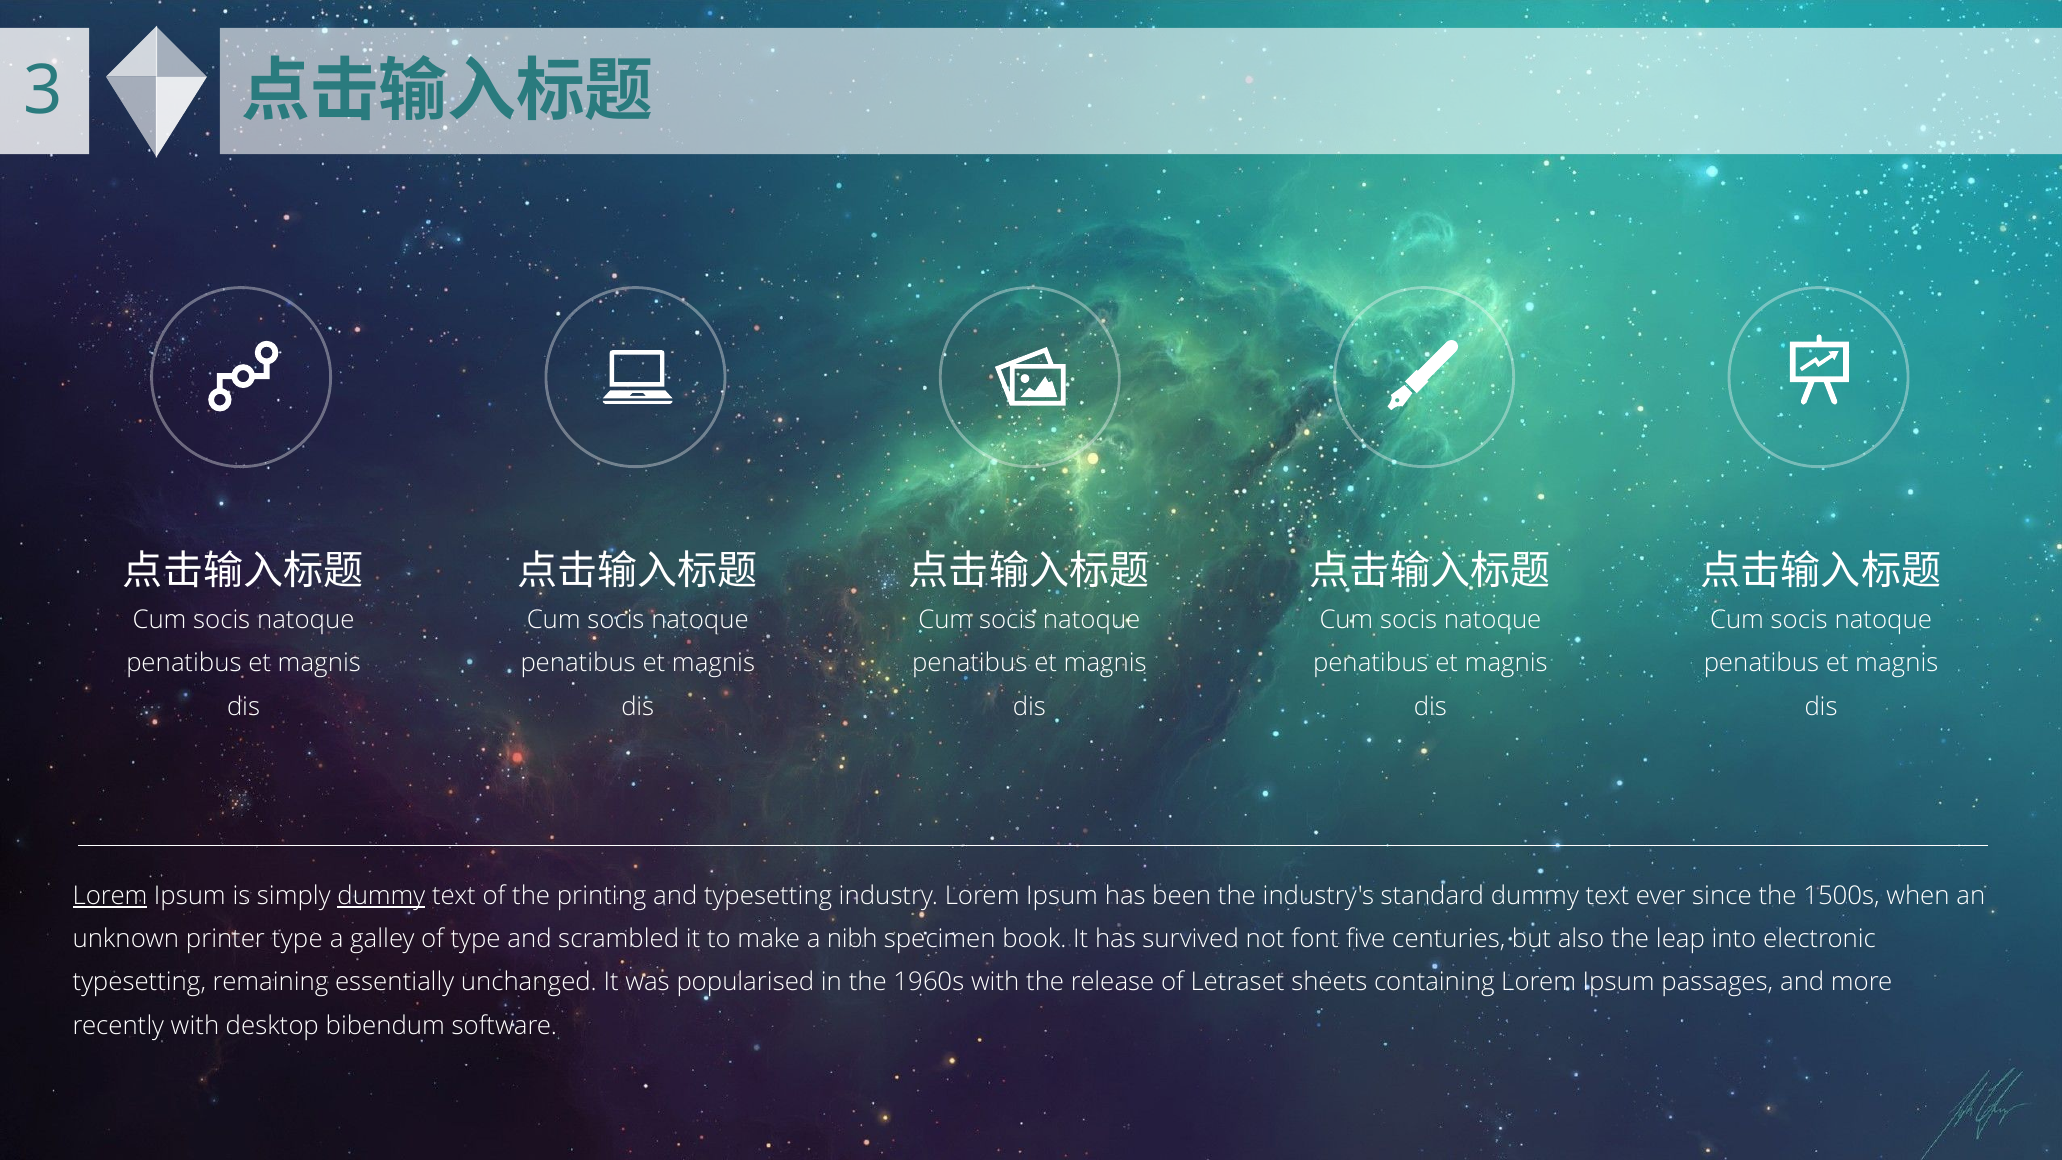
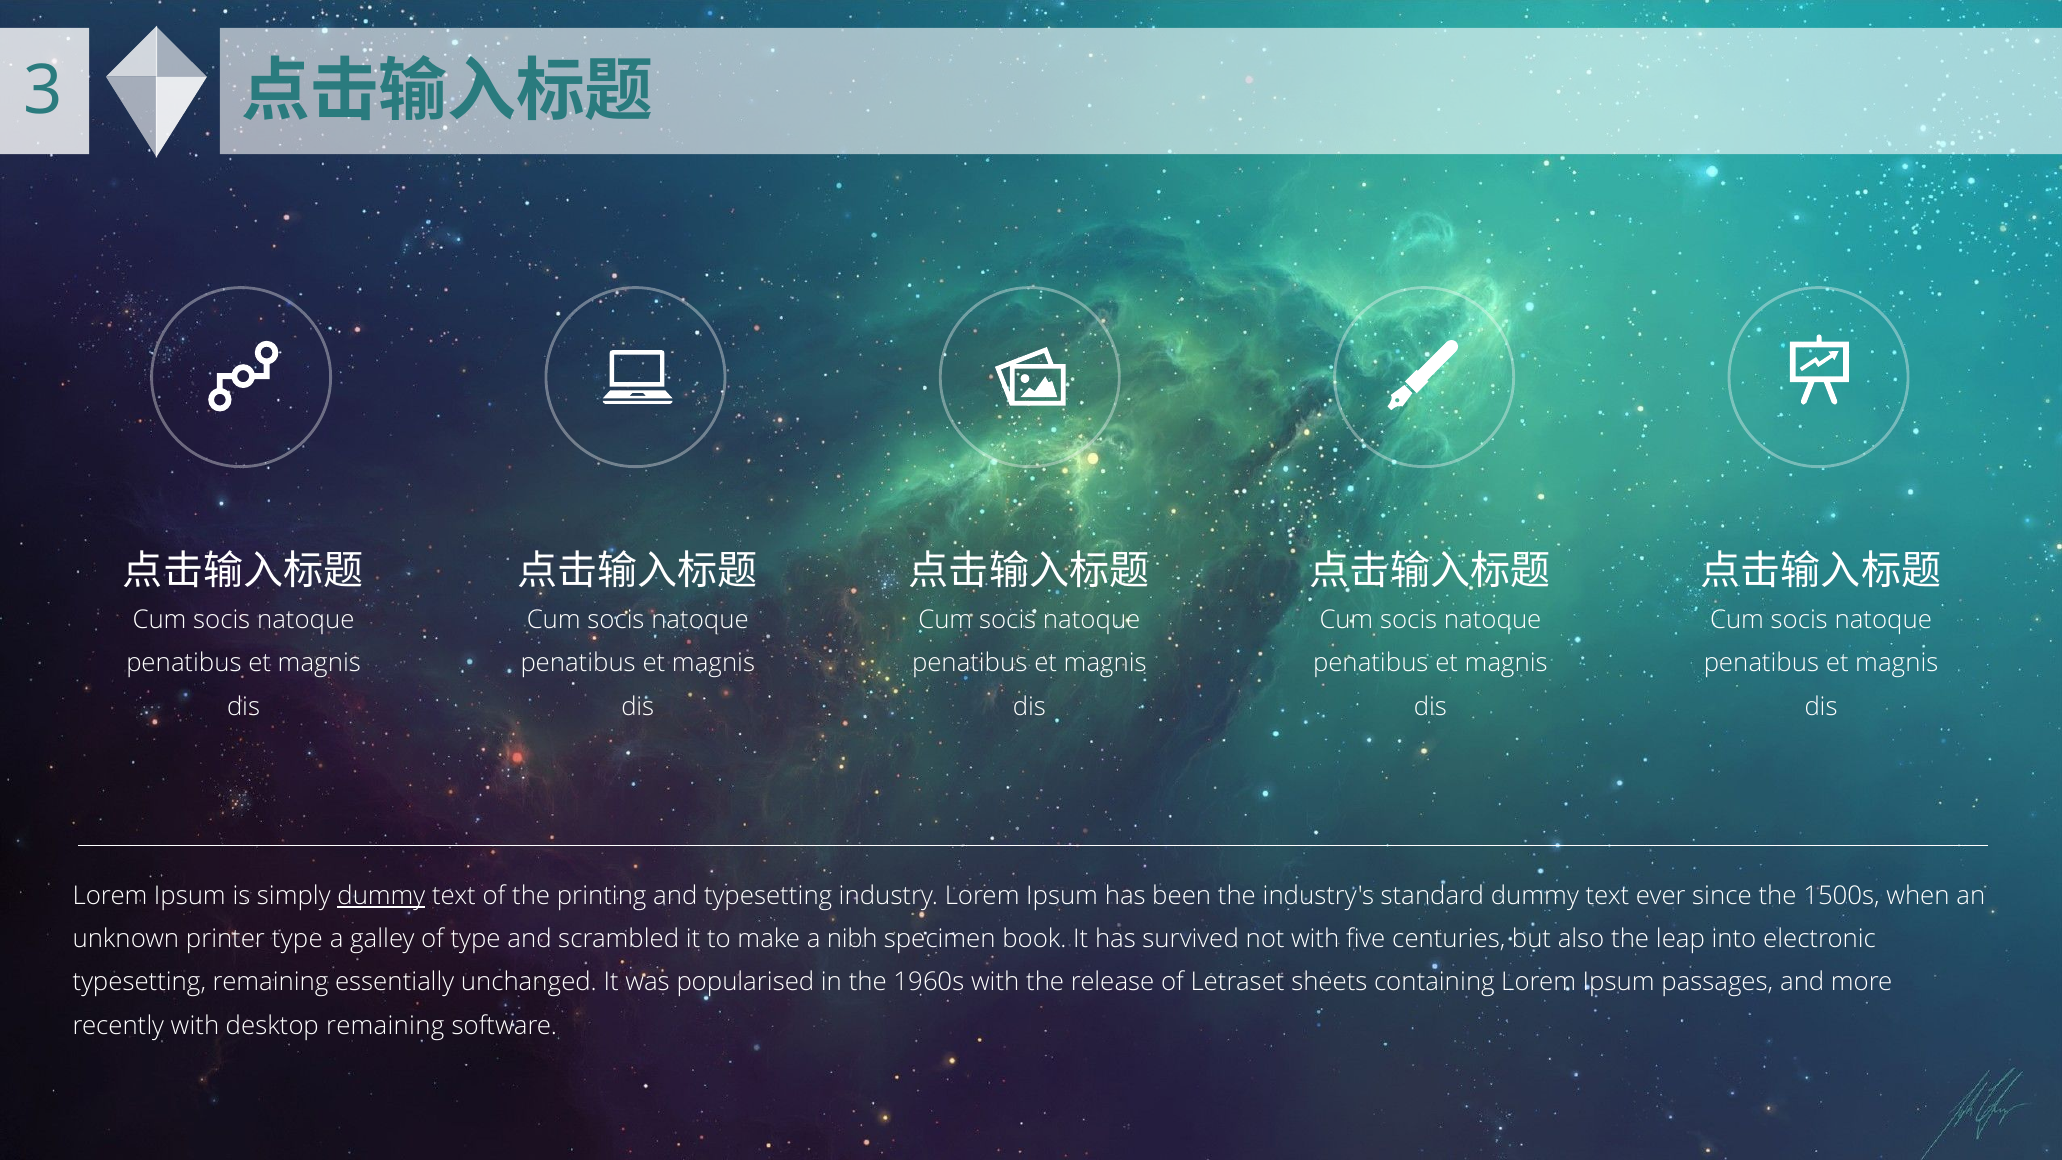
Lorem at (110, 896) underline: present -> none
not font: font -> with
desktop bibendum: bibendum -> remaining
